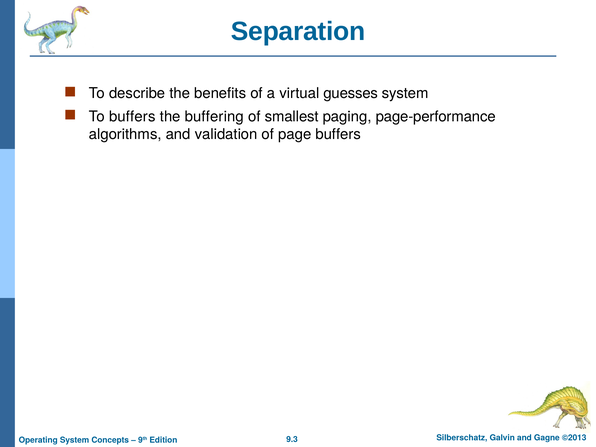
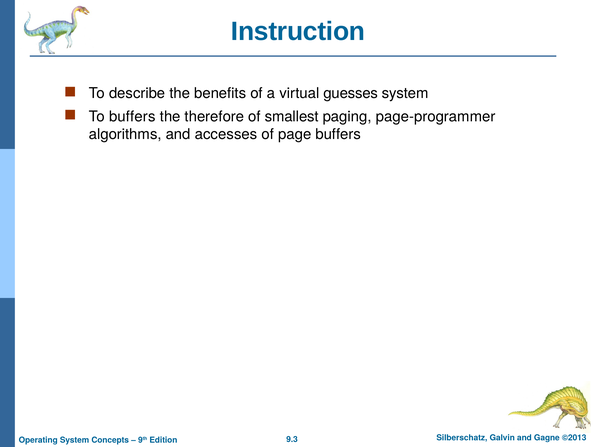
Separation: Separation -> Instruction
buffering: buffering -> therefore
page-performance: page-performance -> page-programmer
validation: validation -> accesses
